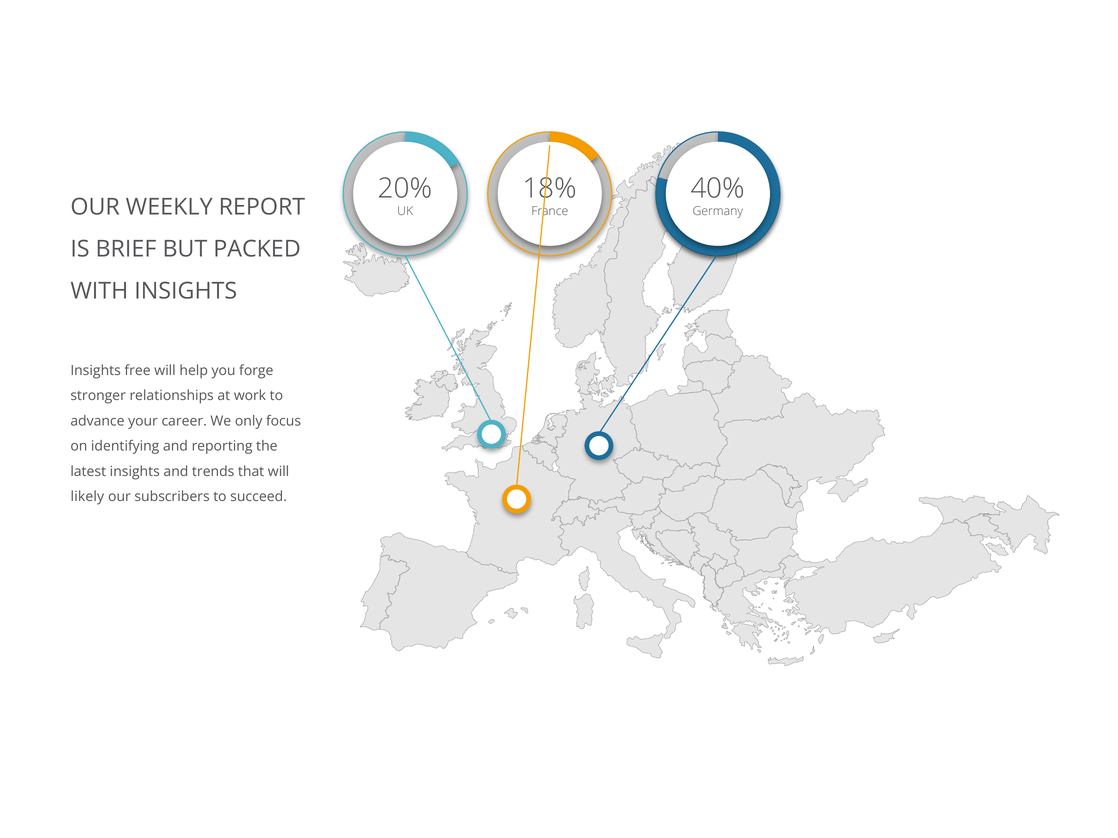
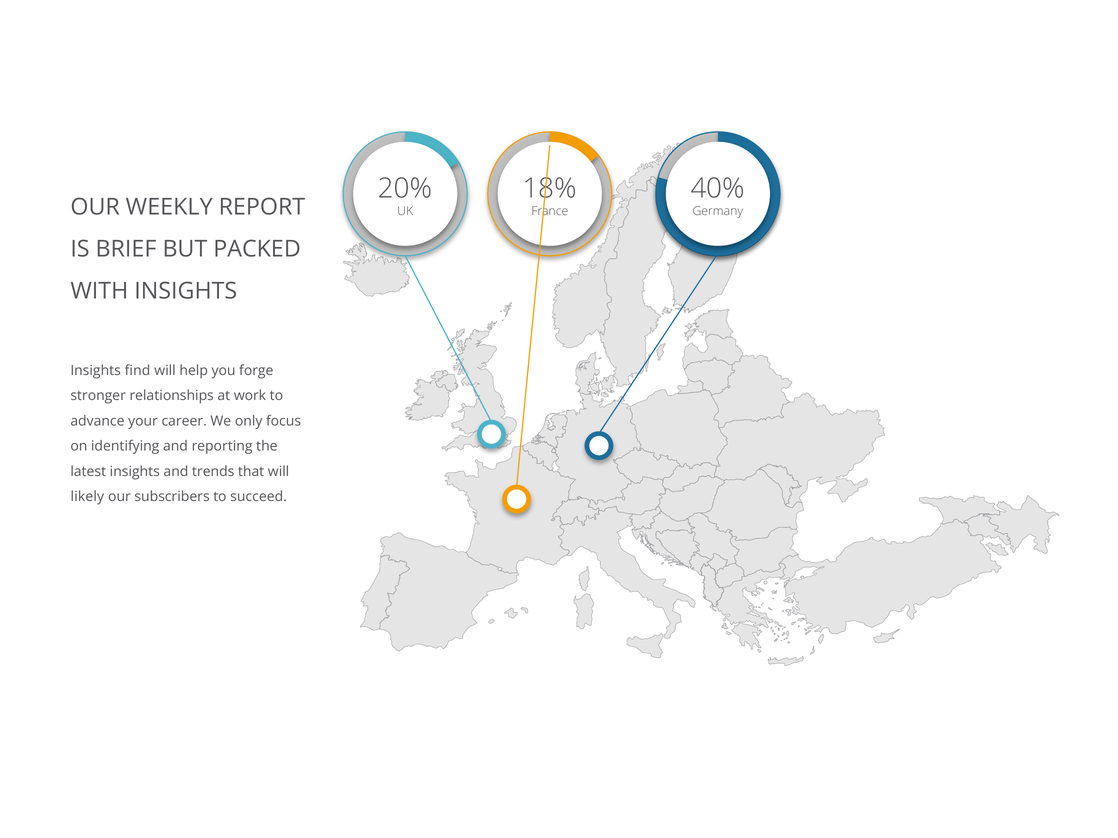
free: free -> find
